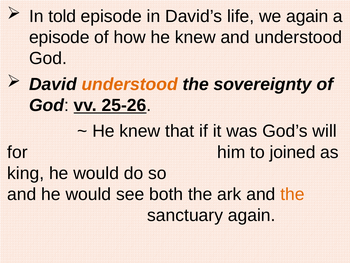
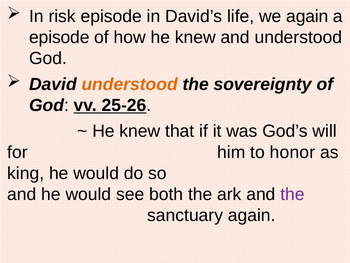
told: told -> risk
joined: joined -> honor
the at (292, 194) colour: orange -> purple
